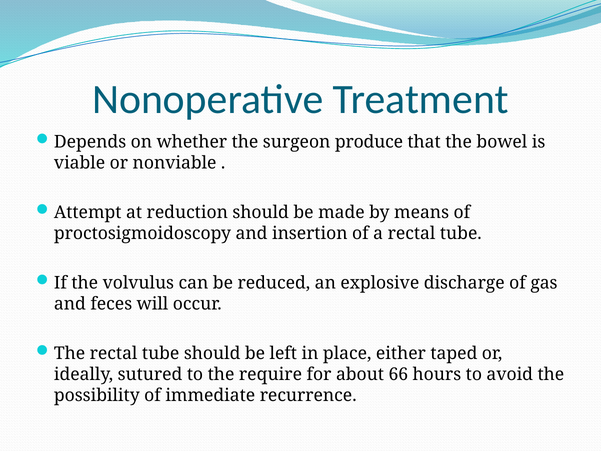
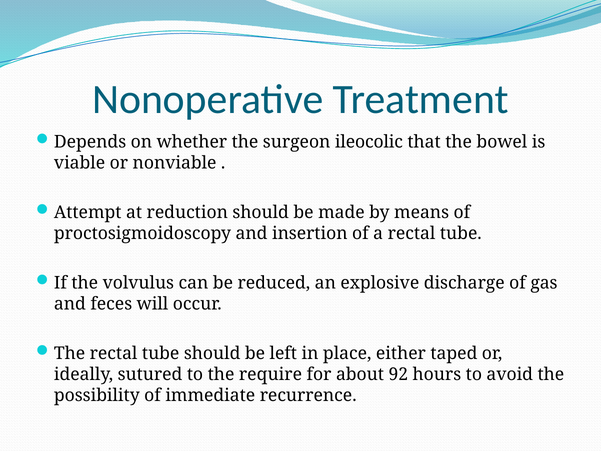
produce: produce -> ileocolic
66: 66 -> 92
